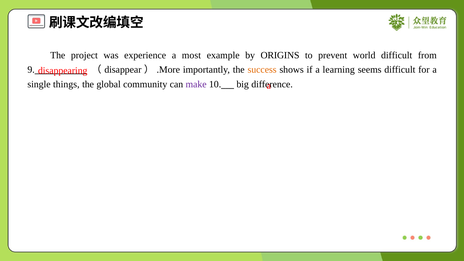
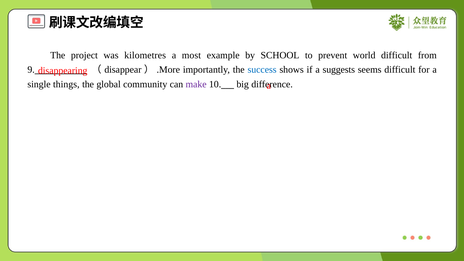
experience: experience -> kilometres
ORIGINS: ORIGINS -> SCHOOL
success colour: orange -> blue
learning: learning -> suggests
